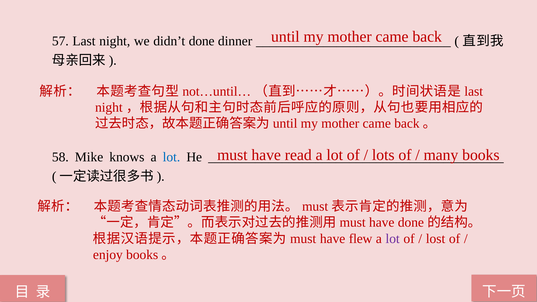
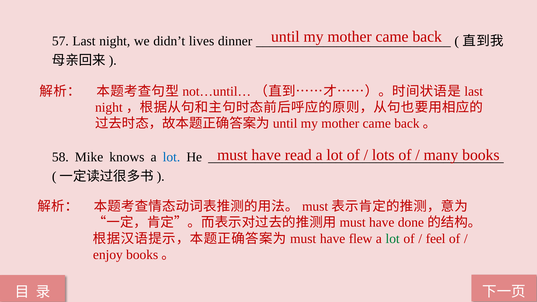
didn’t done: done -> lives
lot at (393, 239) colour: purple -> green
lost: lost -> feel
